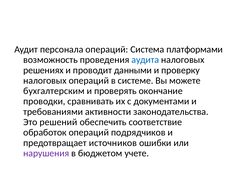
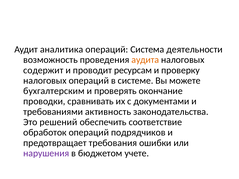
персонала: персонала -> аналитика
платформами: платформами -> деятельности
аудита colour: blue -> orange
решениях: решениях -> содержит
данными: данными -> ресурсам
активности: активности -> активность
источников: источников -> требования
